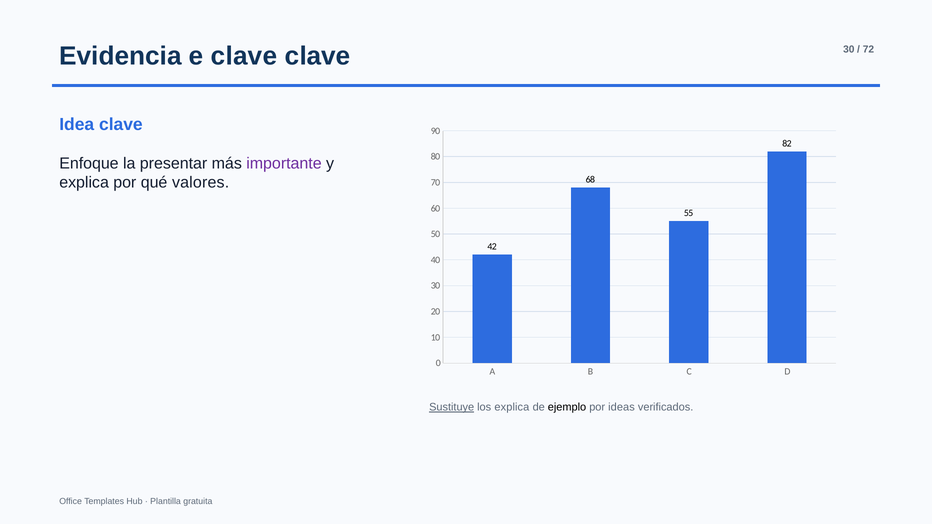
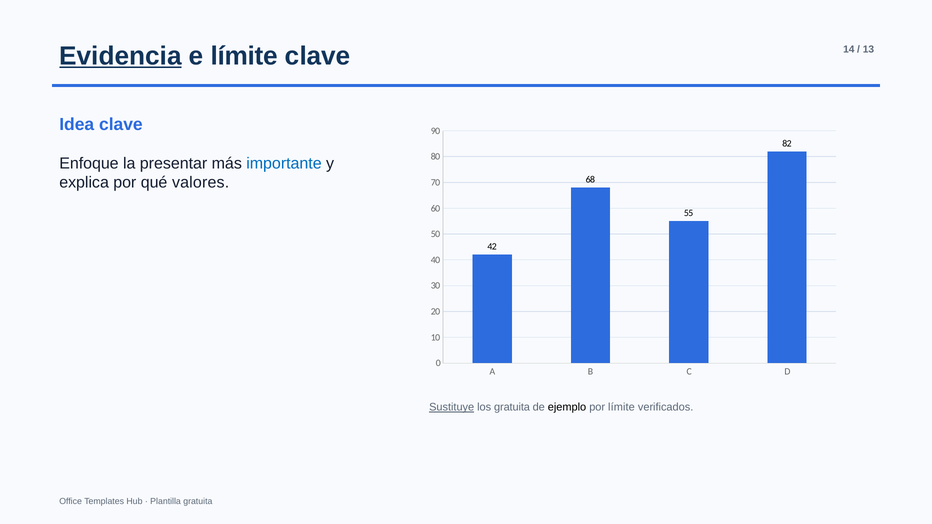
Evidencia underline: none -> present
e clave: clave -> límite
clave 30: 30 -> 14
72: 72 -> 13
importante colour: purple -> blue
los explica: explica -> gratuita
por ideas: ideas -> límite
